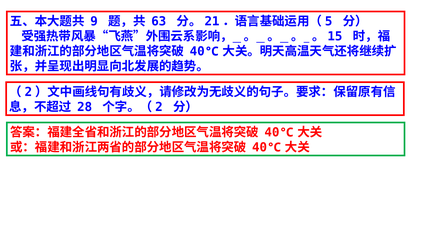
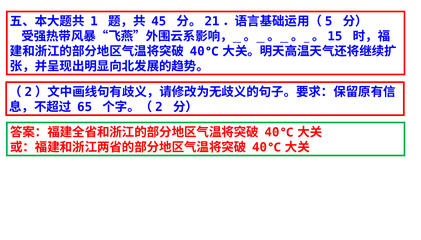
9: 9 -> 1
63: 63 -> 45
28: 28 -> 65
